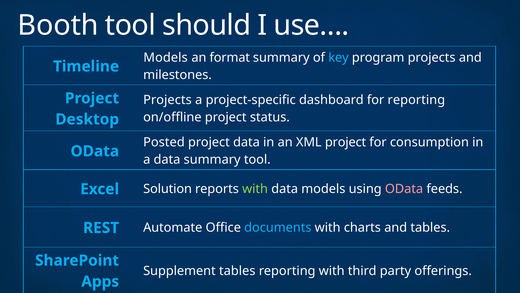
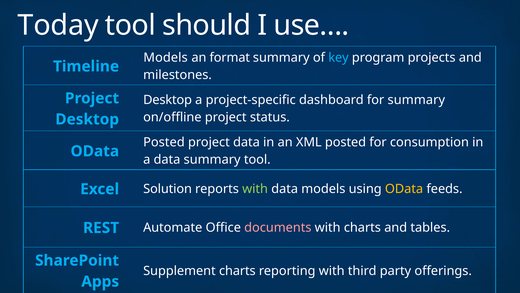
Booth: Booth -> Today
Projects at (167, 100): Projects -> Desktop
for reporting: reporting -> summary
XML project: project -> posted
OData at (404, 189) colour: pink -> yellow
documents colour: light blue -> pink
Supplement tables: tables -> charts
